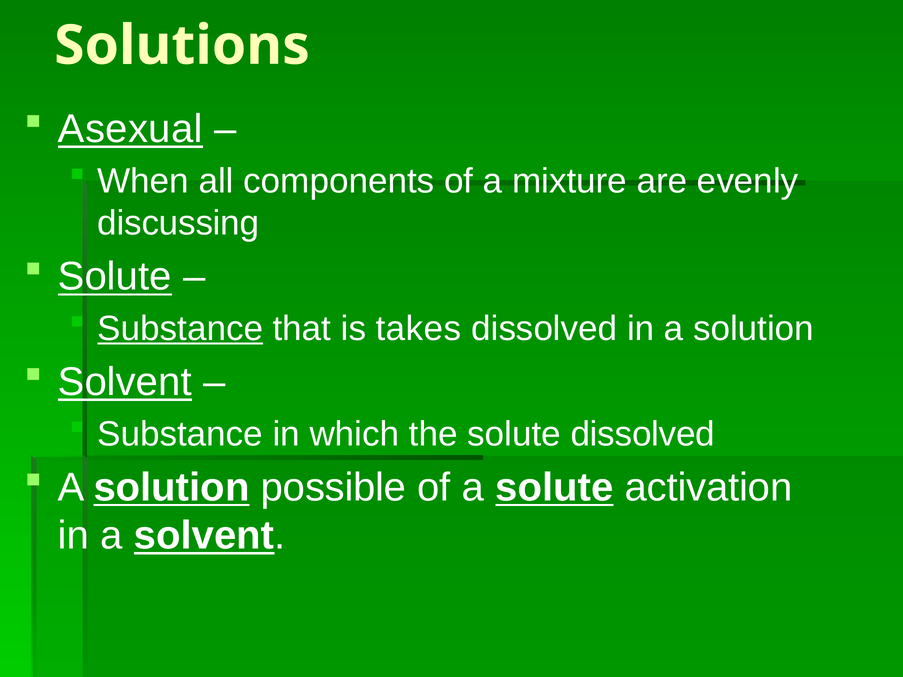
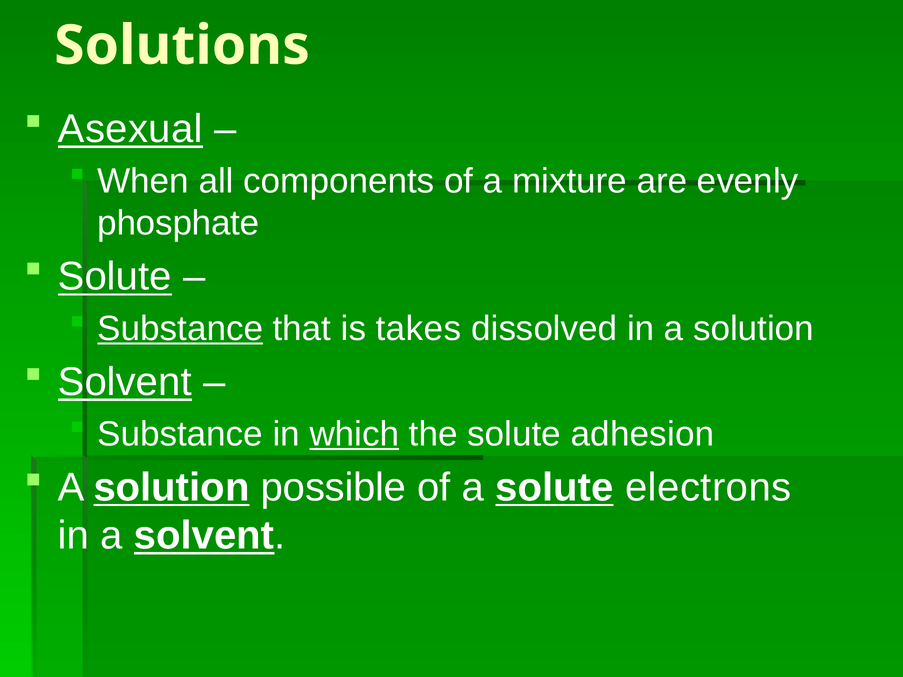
discussing: discussing -> phosphate
which underline: none -> present
solute dissolved: dissolved -> adhesion
activation: activation -> electrons
